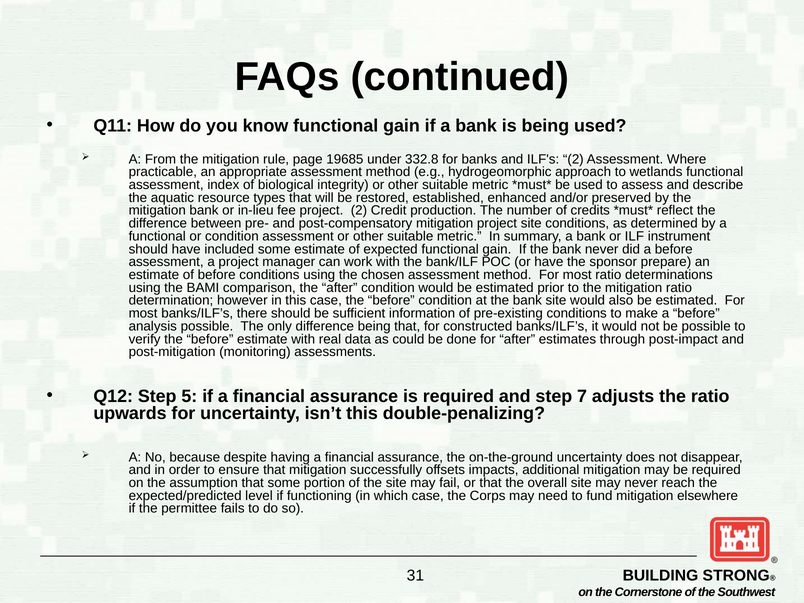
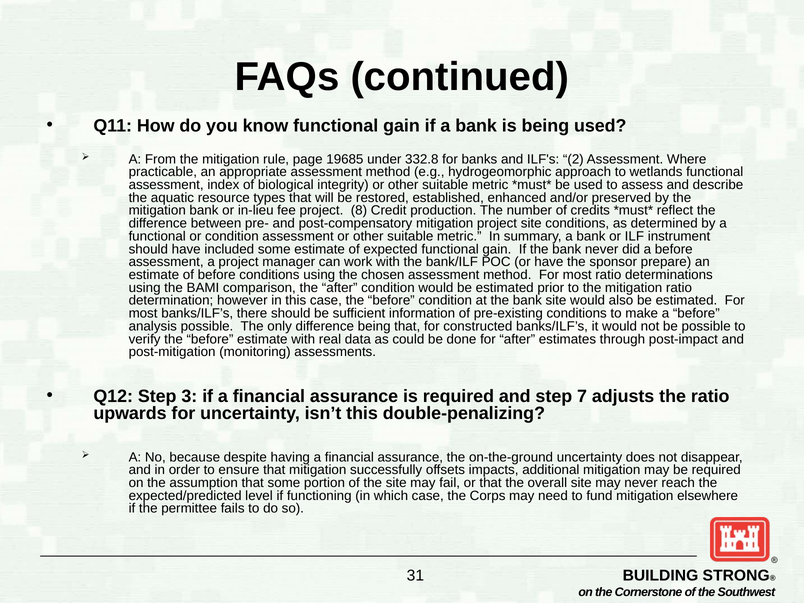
project 2: 2 -> 8
5: 5 -> 3
